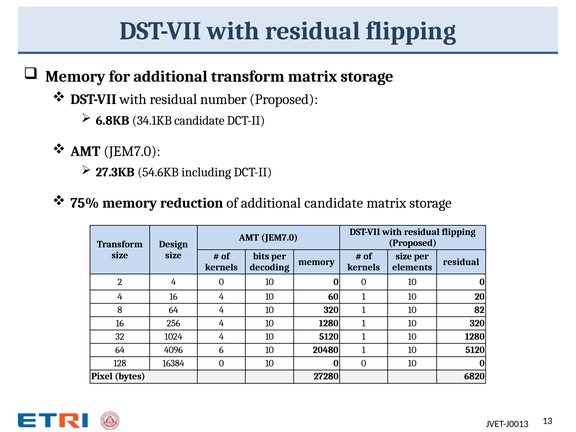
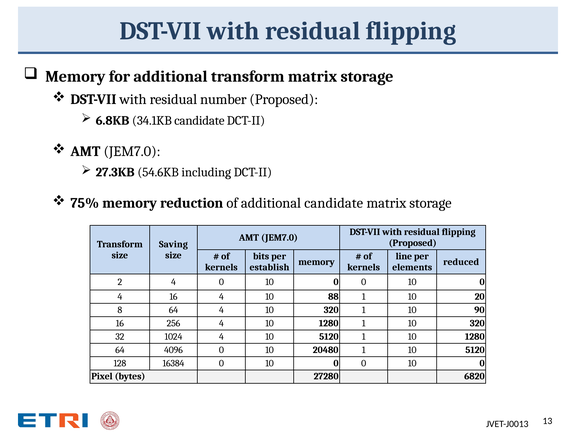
Design: Design -> Saving
size at (404, 256): size -> line
residual at (461, 262): residual -> reduced
decoding: decoding -> establish
60: 60 -> 88
82: 82 -> 90
4096 6: 6 -> 0
